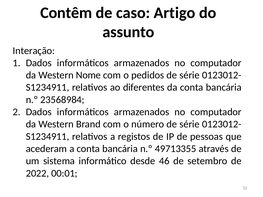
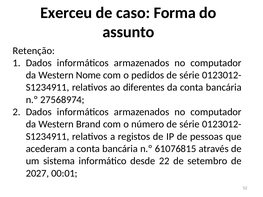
Contêm: Contêm -> Exerceu
Artigo: Artigo -> Forma
Interação: Interação -> Retenção
23568984: 23568984 -> 27568974
49713355: 49713355 -> 61076815
46: 46 -> 22
2022: 2022 -> 2027
